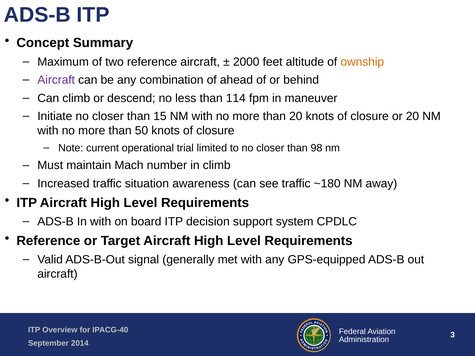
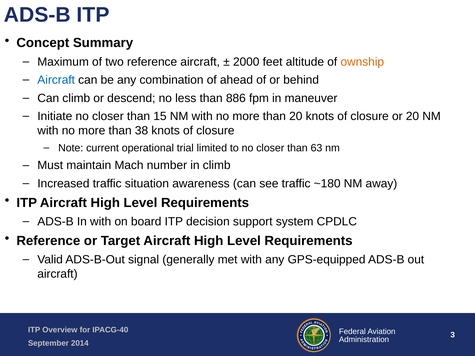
Aircraft at (56, 80) colour: purple -> blue
114: 114 -> 886
50: 50 -> 38
98: 98 -> 63
